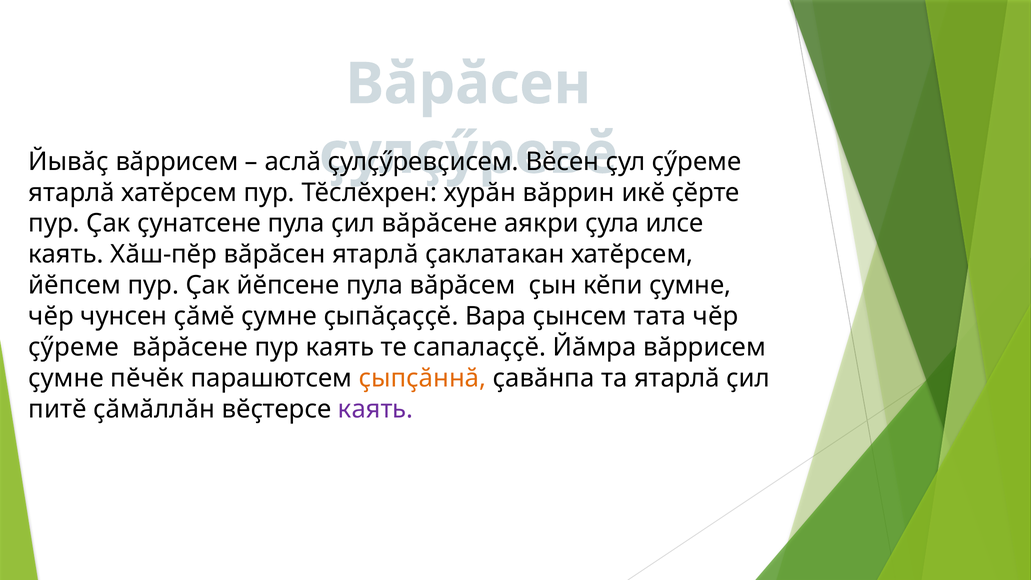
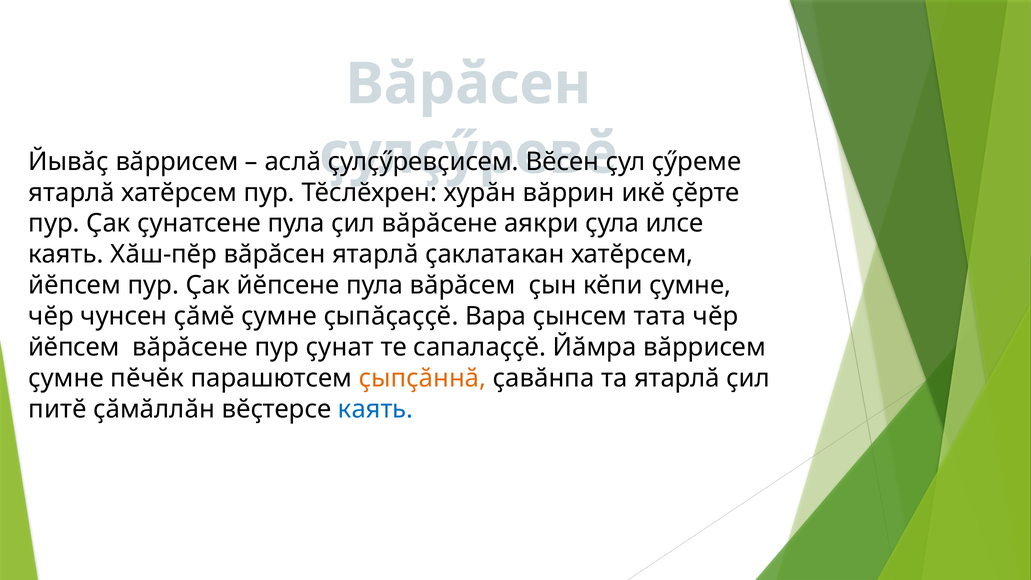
ҫӳреме at (74, 347): ҫӳреме -> йӗпсем
пур каять: каять -> ҫунат
каять at (376, 409) colour: purple -> blue
